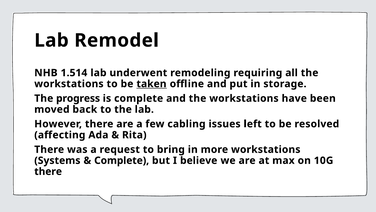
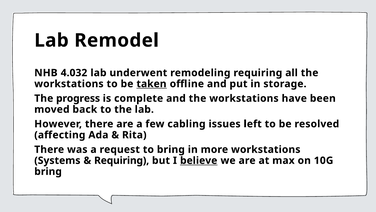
1.514: 1.514 -> 4.032
Complete at (122, 160): Complete -> Requiring
believe underline: none -> present
there at (48, 171): there -> bring
